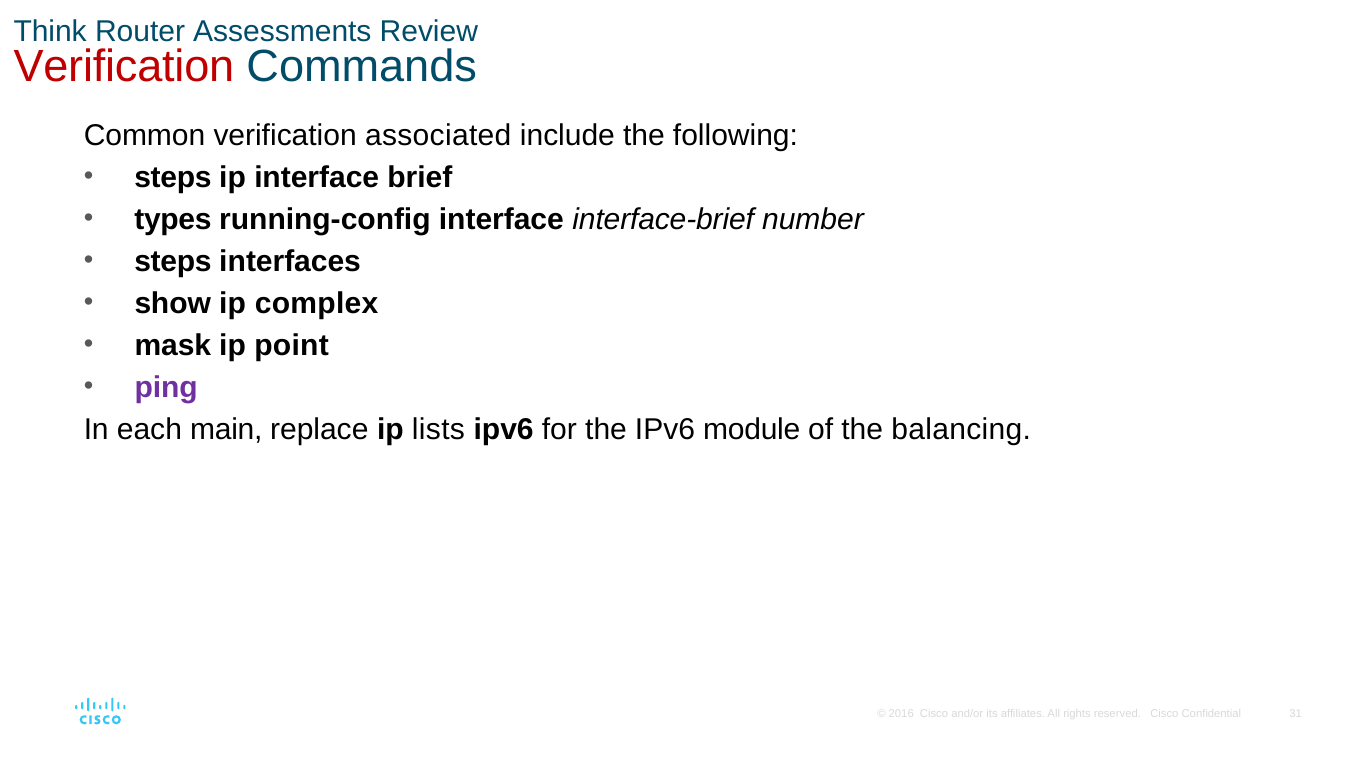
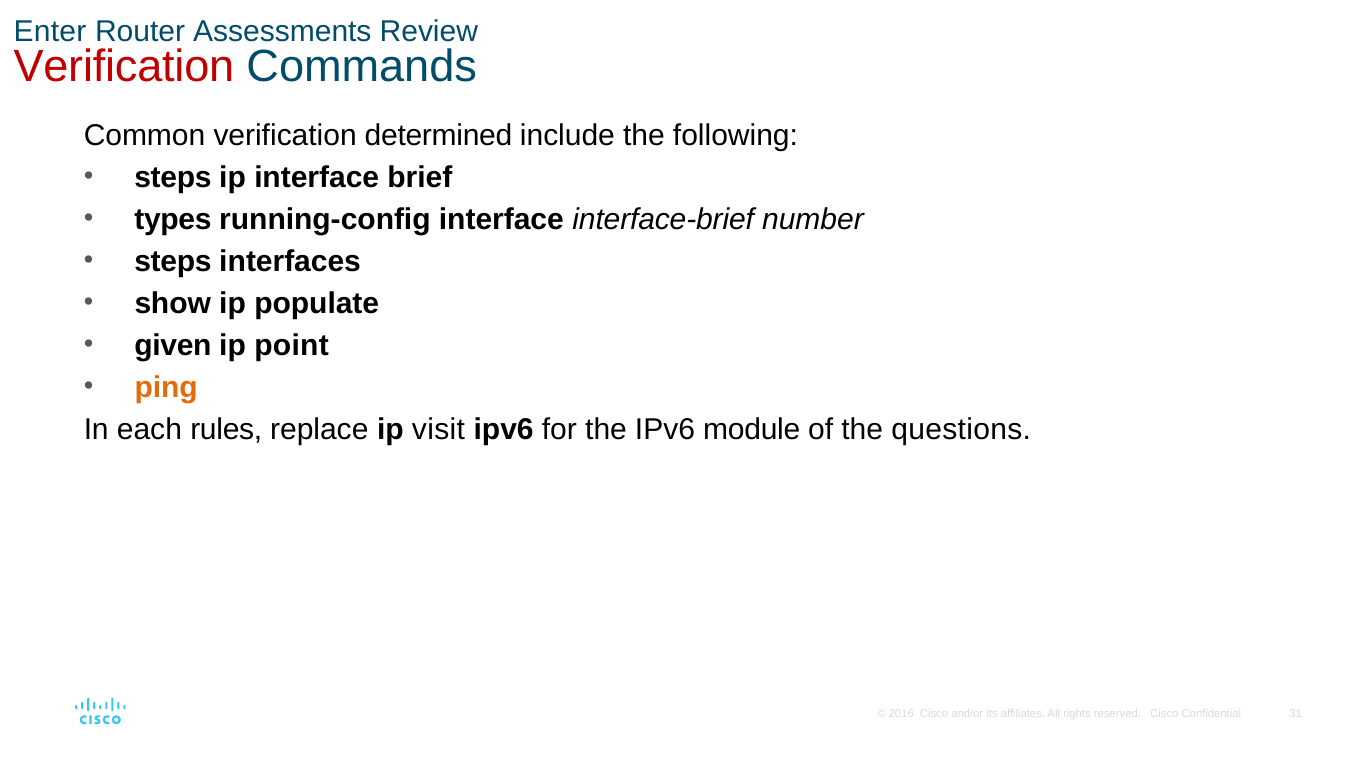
Think: Think -> Enter
associated: associated -> determined
complex: complex -> populate
mask: mask -> given
ping colour: purple -> orange
main: main -> rules
lists: lists -> visit
balancing: balancing -> questions
